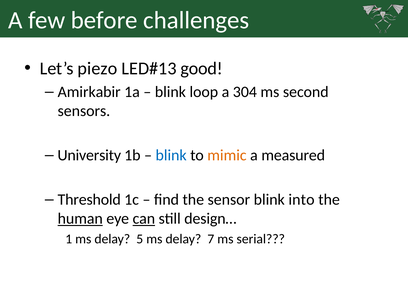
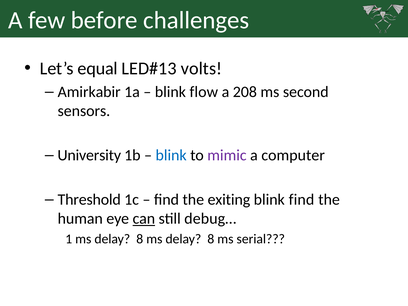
piezo: piezo -> equal
good: good -> volts
loop: loop -> flow
304: 304 -> 208
mimic colour: orange -> purple
measured: measured -> computer
sensor: sensor -> exiting
blink into: into -> find
human underline: present -> none
design…: design… -> debug…
1 ms delay 5: 5 -> 8
7 at (211, 239): 7 -> 8
